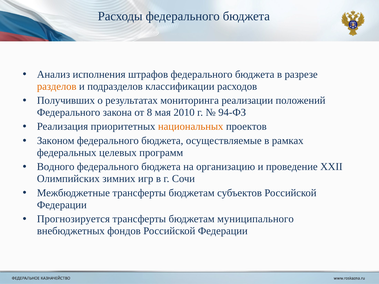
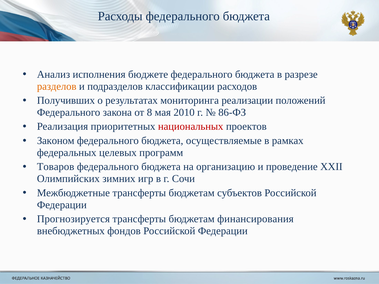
штрафов: штрафов -> бюджете
94-ФЗ: 94-ФЗ -> 86-ФЗ
национальных colour: orange -> red
Водного: Водного -> Товаров
муниципального: муниципального -> финансирования
